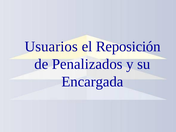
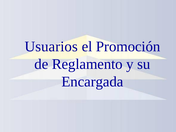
Reposición: Reposición -> Promoción
Penalizados: Penalizados -> Reglamento
